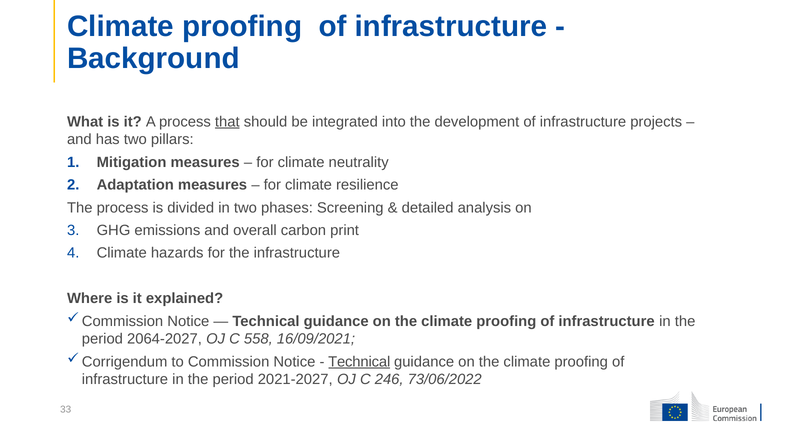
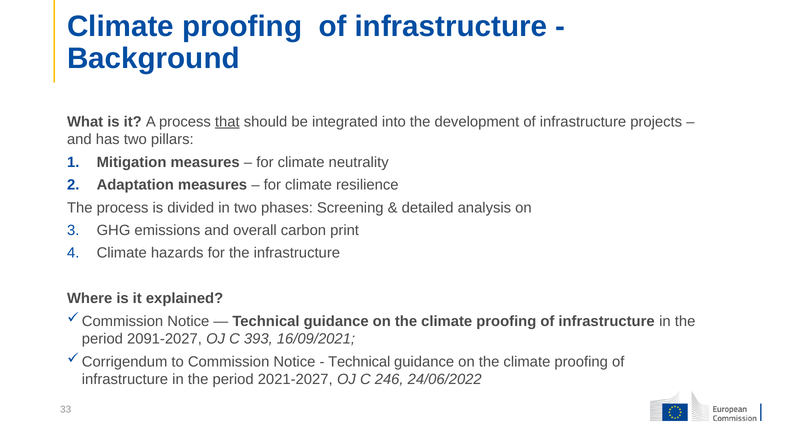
2064-2027: 2064-2027 -> 2091-2027
558: 558 -> 393
Technical at (359, 362) underline: present -> none
73/06/2022: 73/06/2022 -> 24/06/2022
